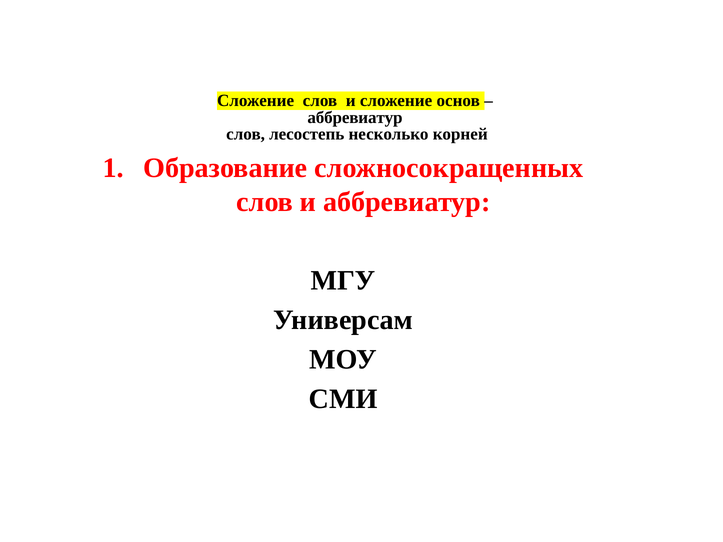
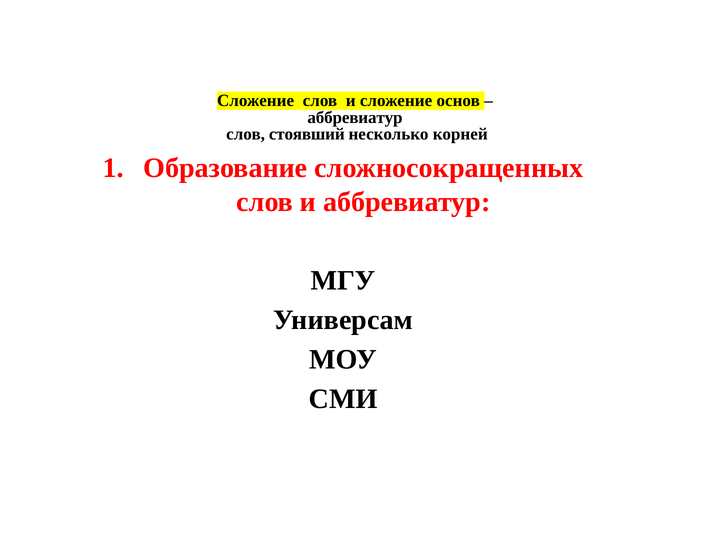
лесостепь: лесостепь -> стоявший
